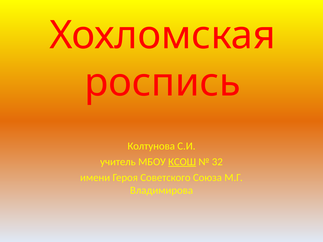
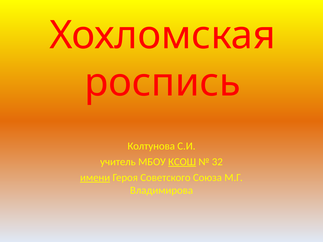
имени underline: none -> present
